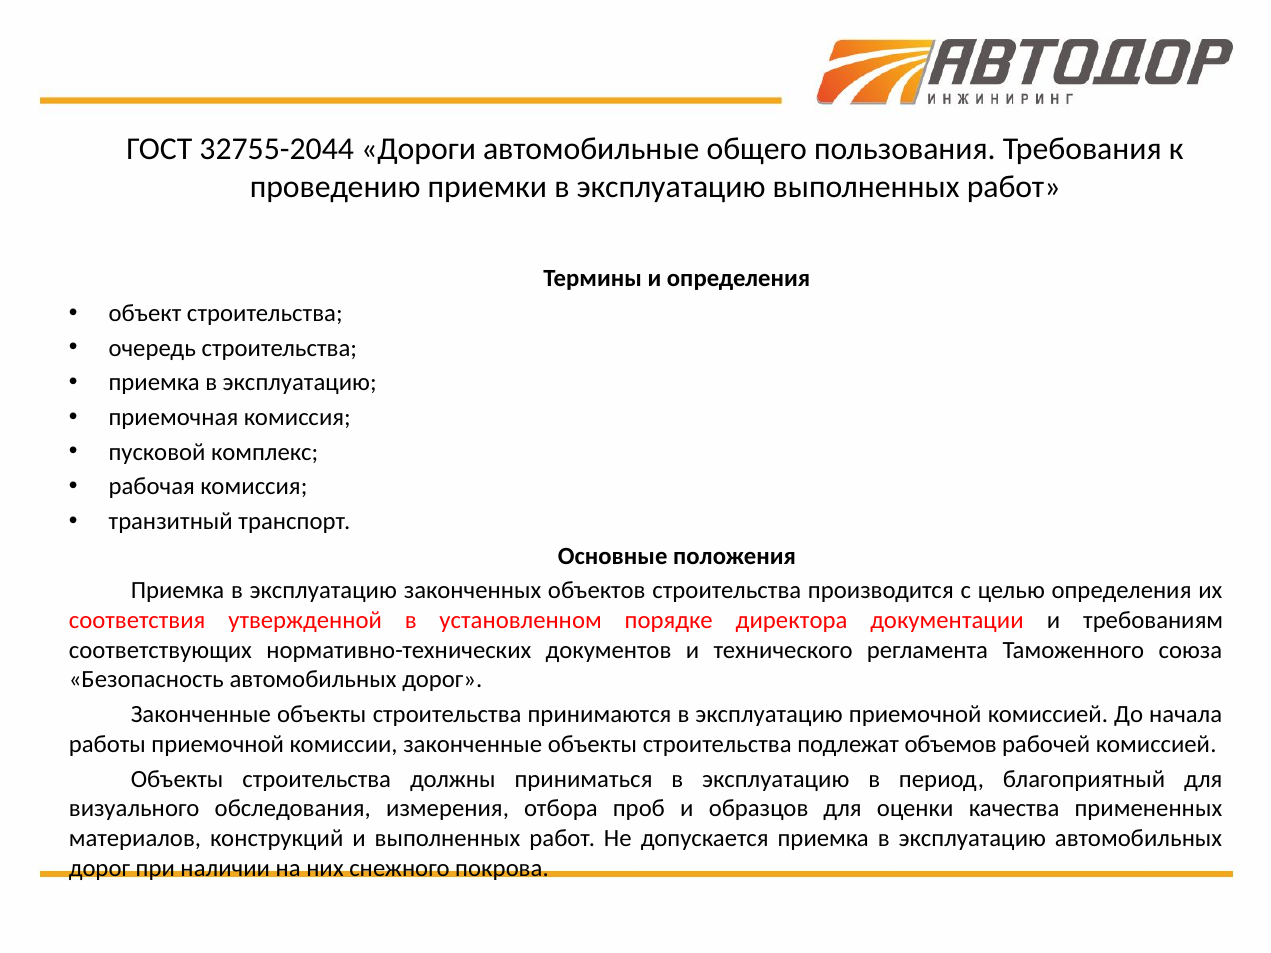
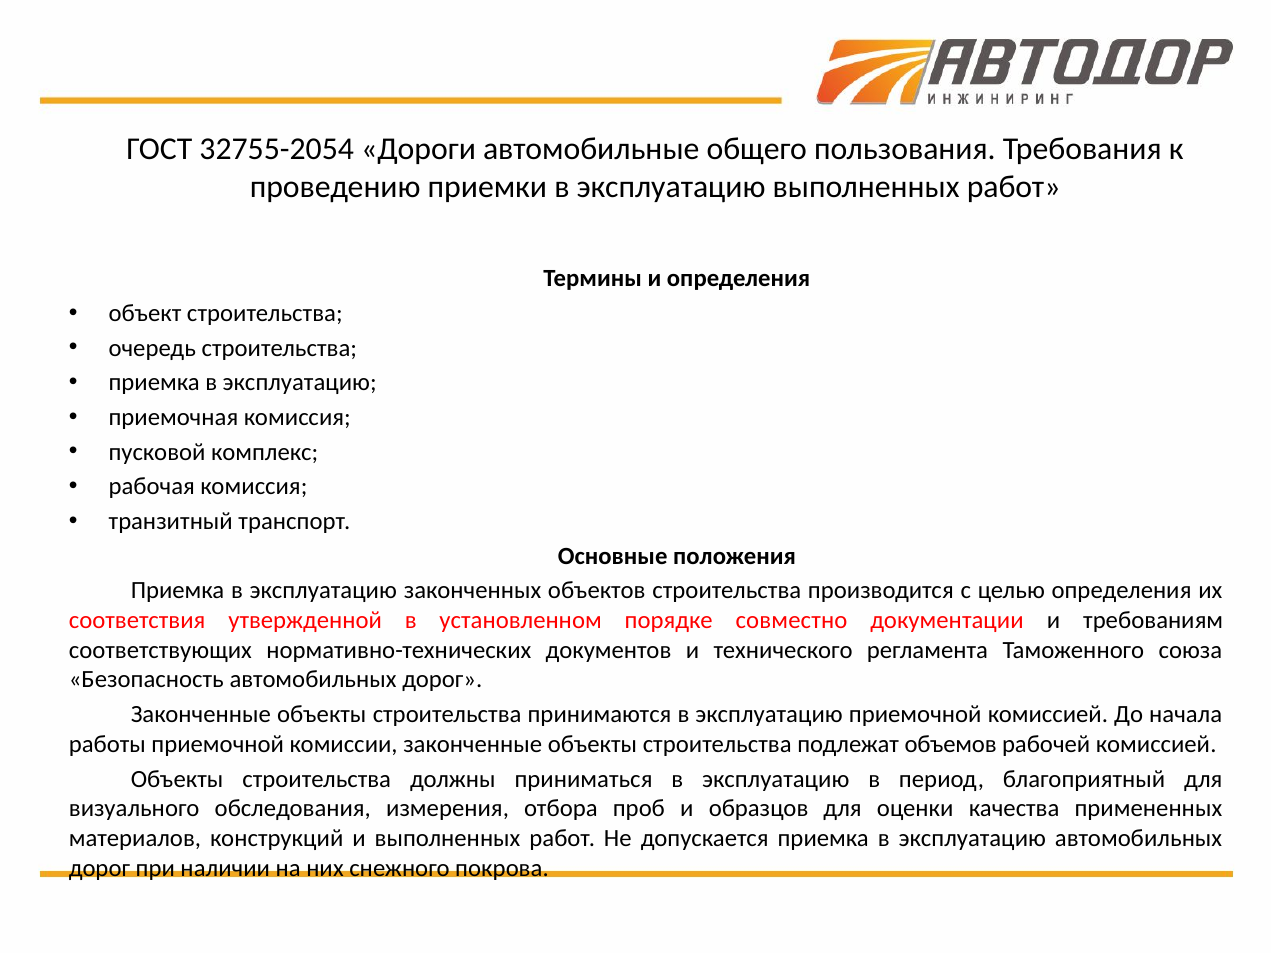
32755-2044: 32755-2044 -> 32755-2054
директора: директора -> совместно
